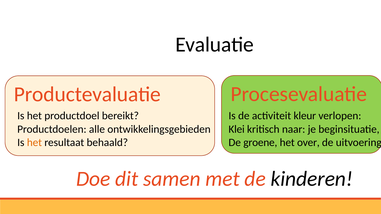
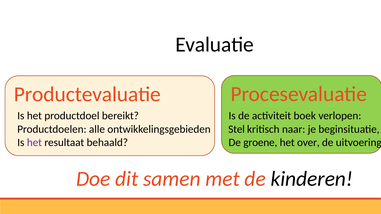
kleur: kleur -> boek
Klei: Klei -> Stel
het at (34, 143) colour: orange -> purple
